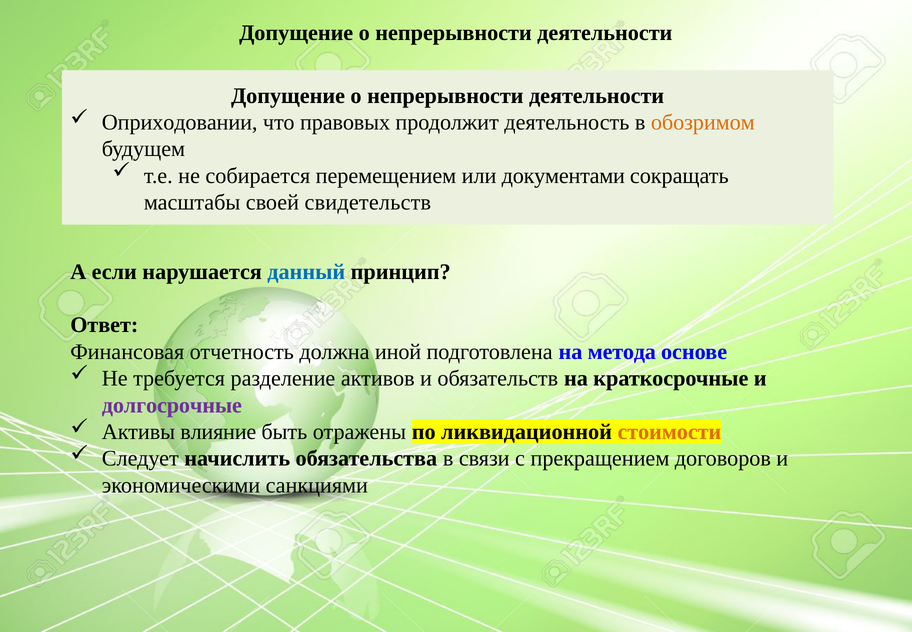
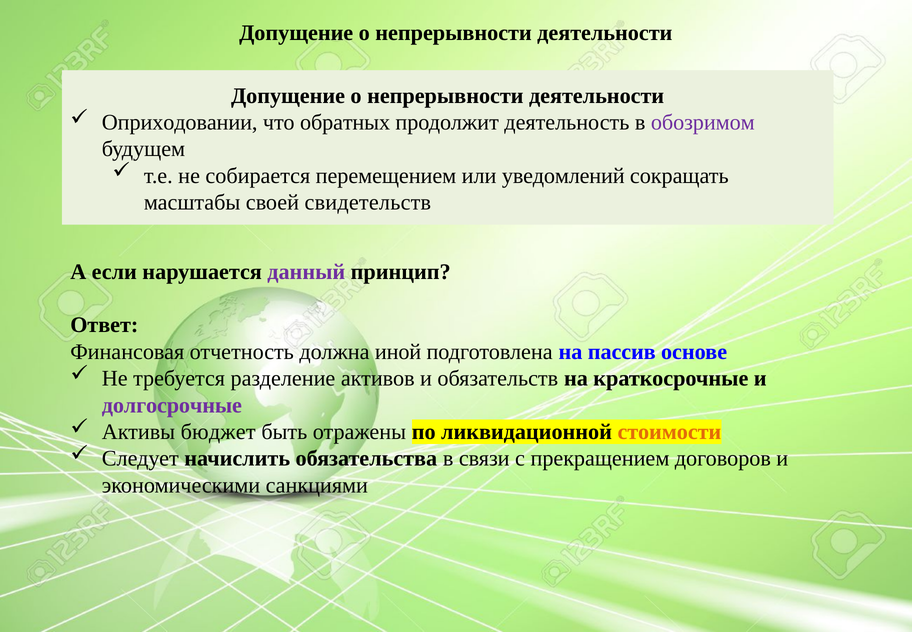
правовых: правовых -> обратных
обозримом colour: orange -> purple
документами: документами -> уведомлений
данный colour: blue -> purple
метода: метода -> пассив
влияние: влияние -> бюджет
